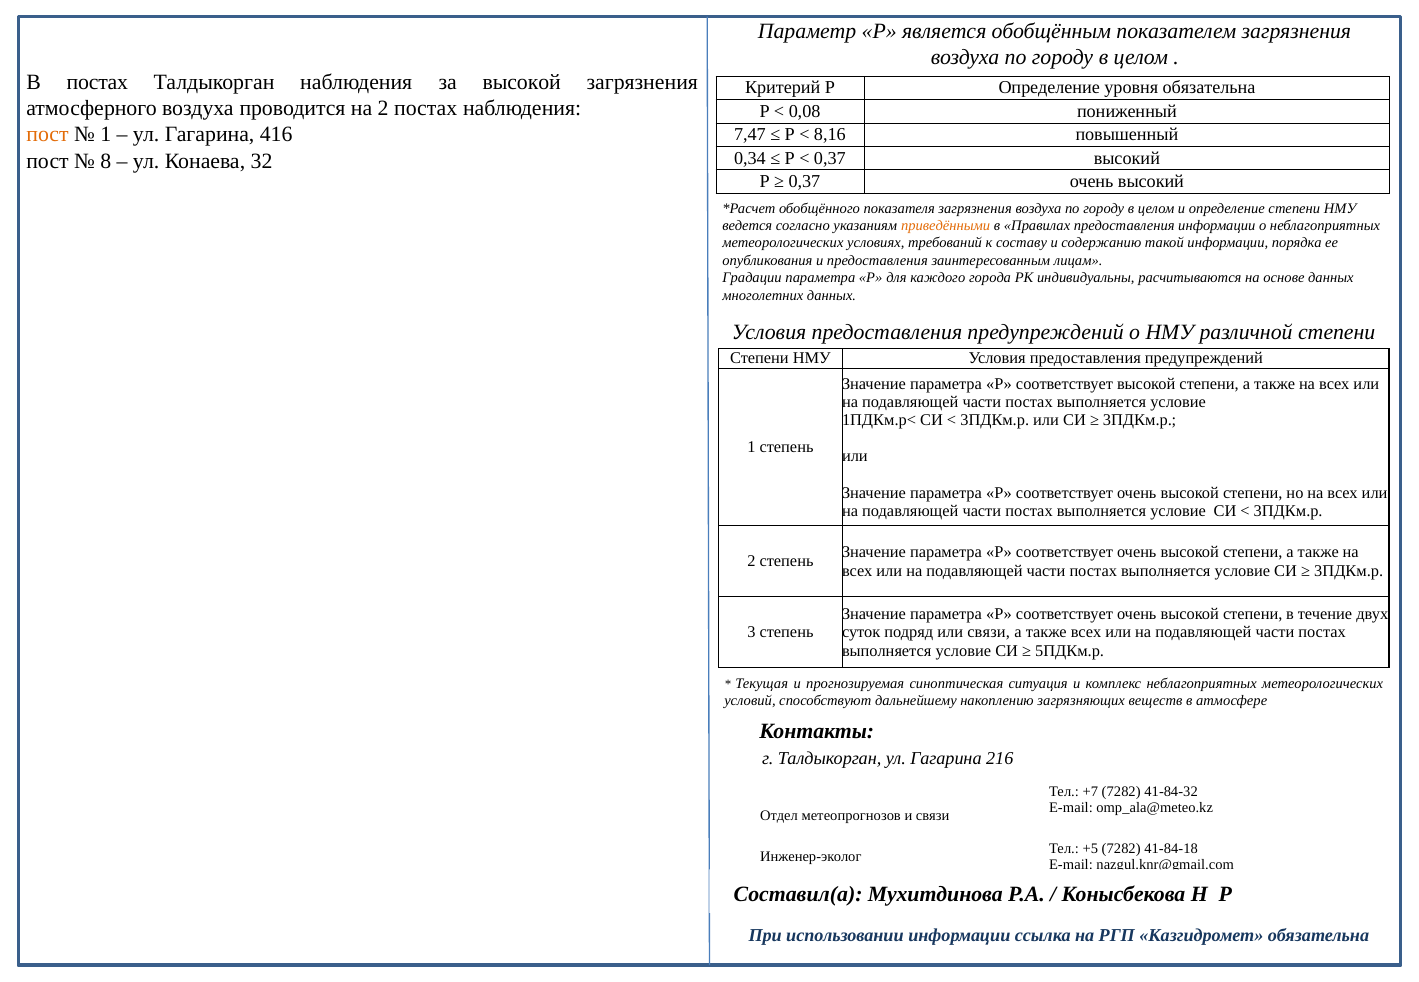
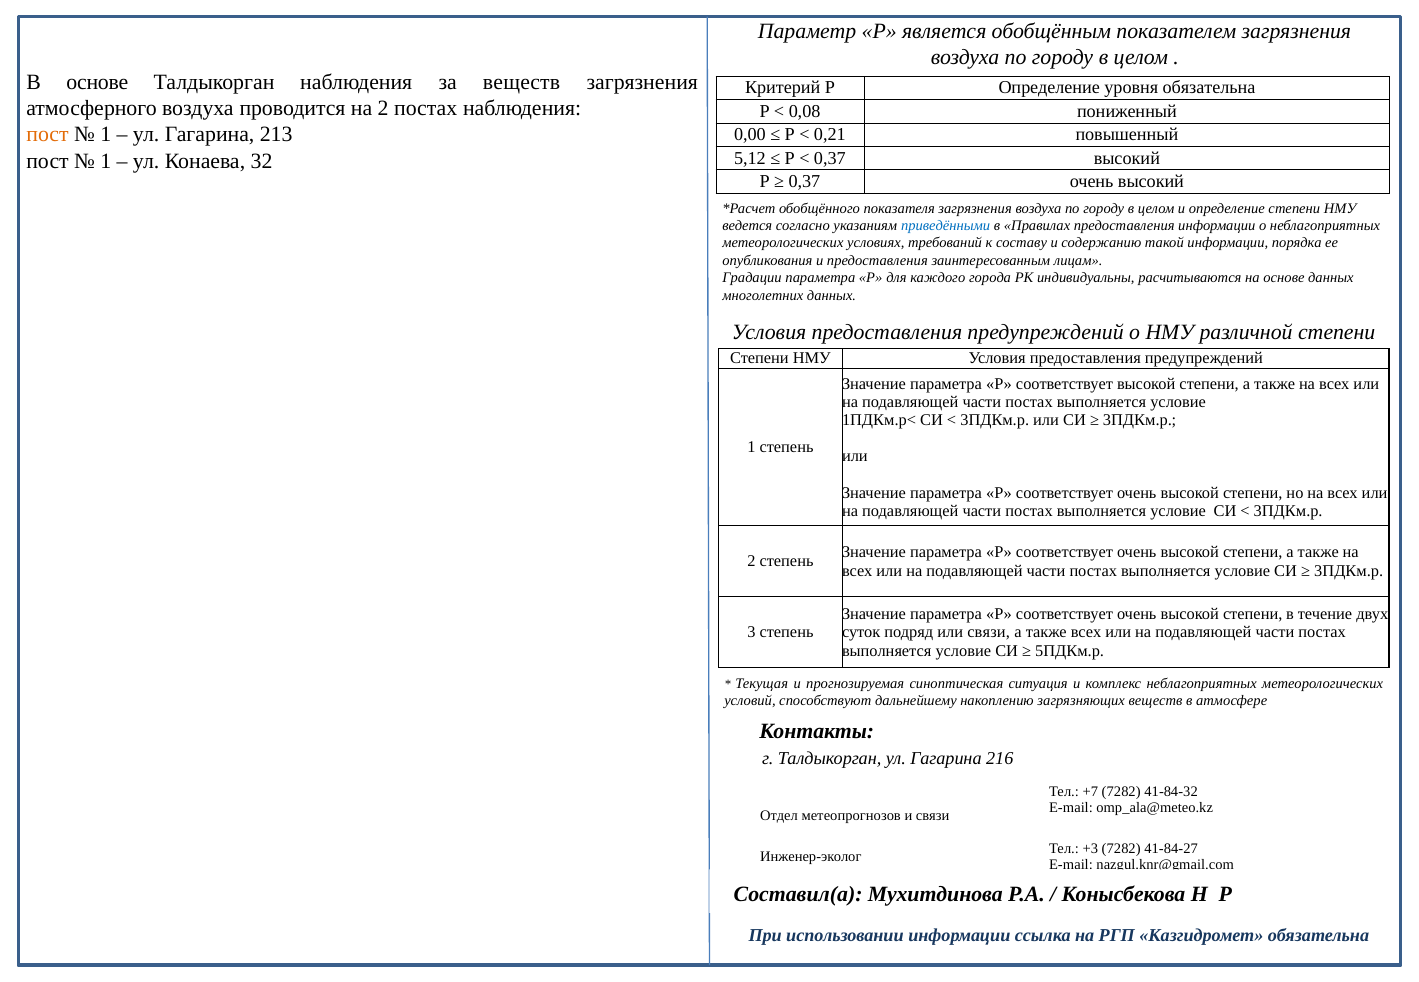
В постах: постах -> основе
за высокой: высокой -> веществ
416: 416 -> 213
7,47: 7,47 -> 0,00
8,16: 8,16 -> 0,21
0,34: 0,34 -> 5,12
8 at (106, 161): 8 -> 1
приведёнными colour: orange -> blue
+5: +5 -> +3
41-84-18: 41-84-18 -> 41-84-27
